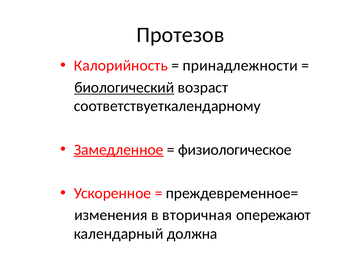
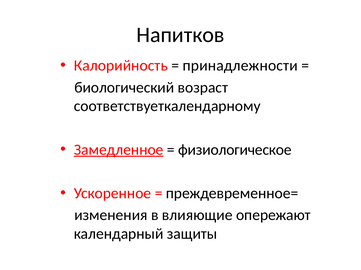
Протезов: Протезов -> Напитков
биологический underline: present -> none
вторичная: вторичная -> влияющие
должна: должна -> защиты
